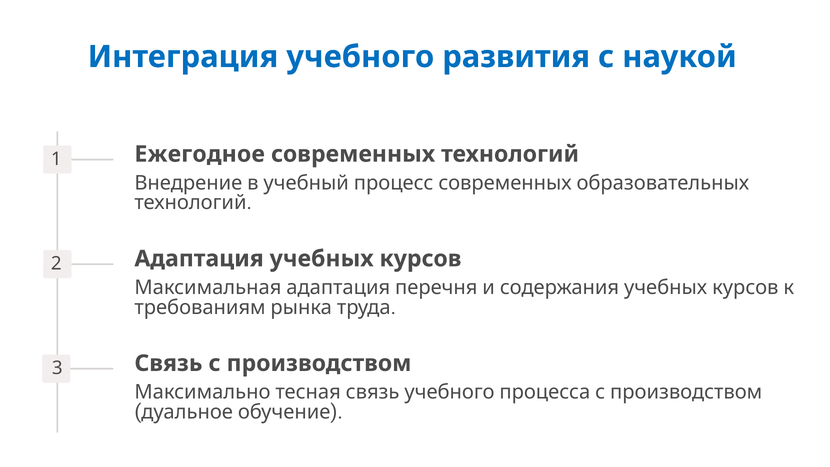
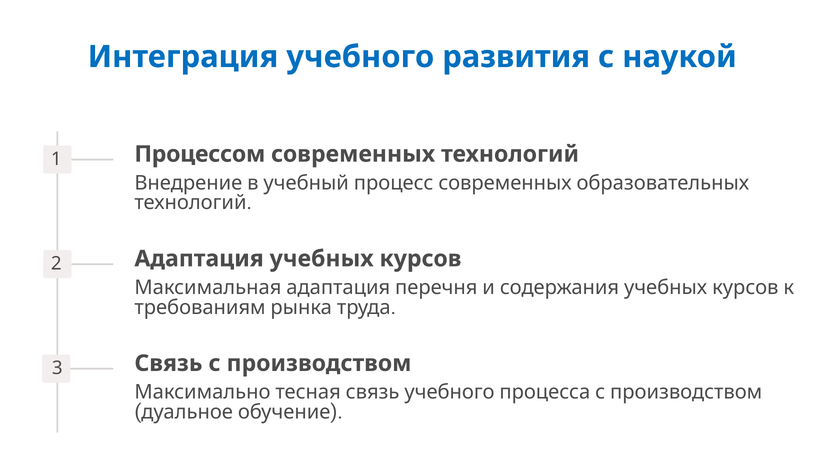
Ежегодное: Ежегодное -> Процессом
